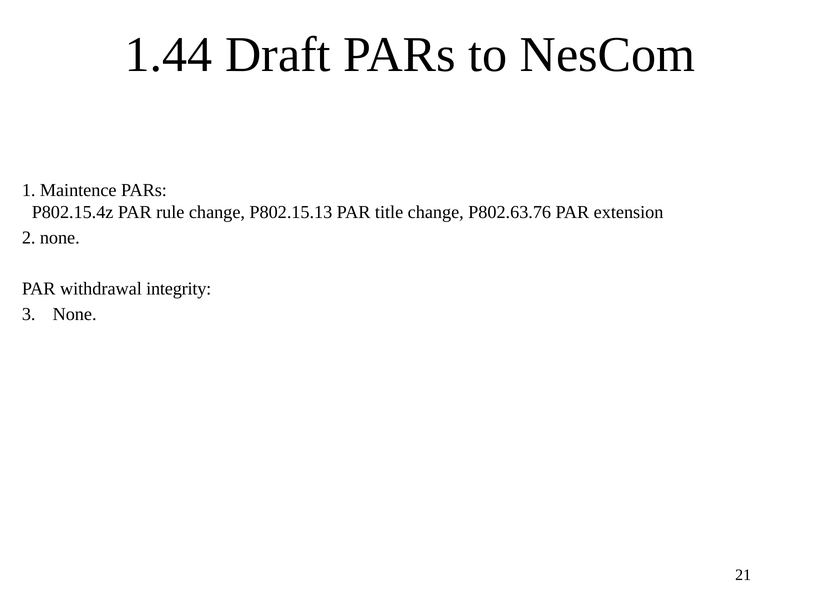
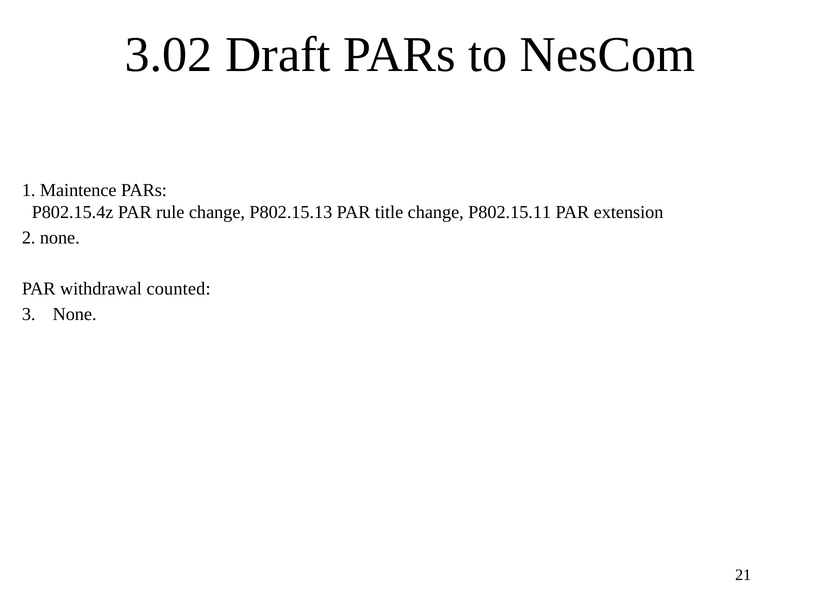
1.44: 1.44 -> 3.02
P802.63.76: P802.63.76 -> P802.15.11
integrity: integrity -> counted
